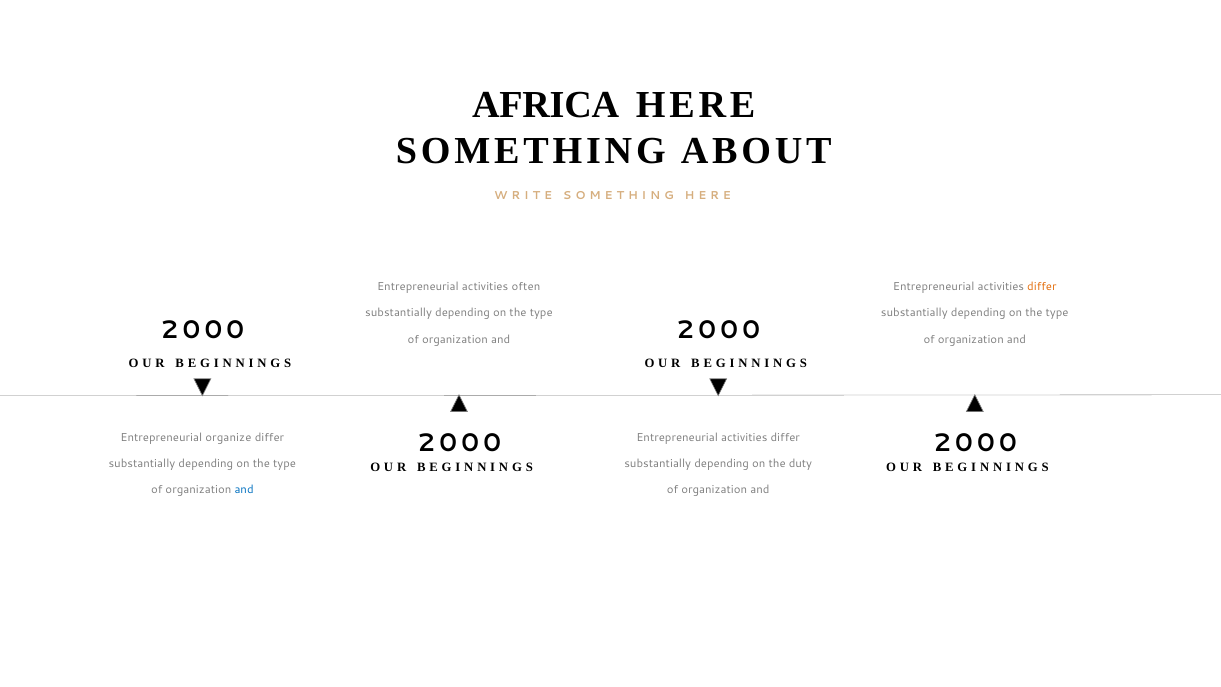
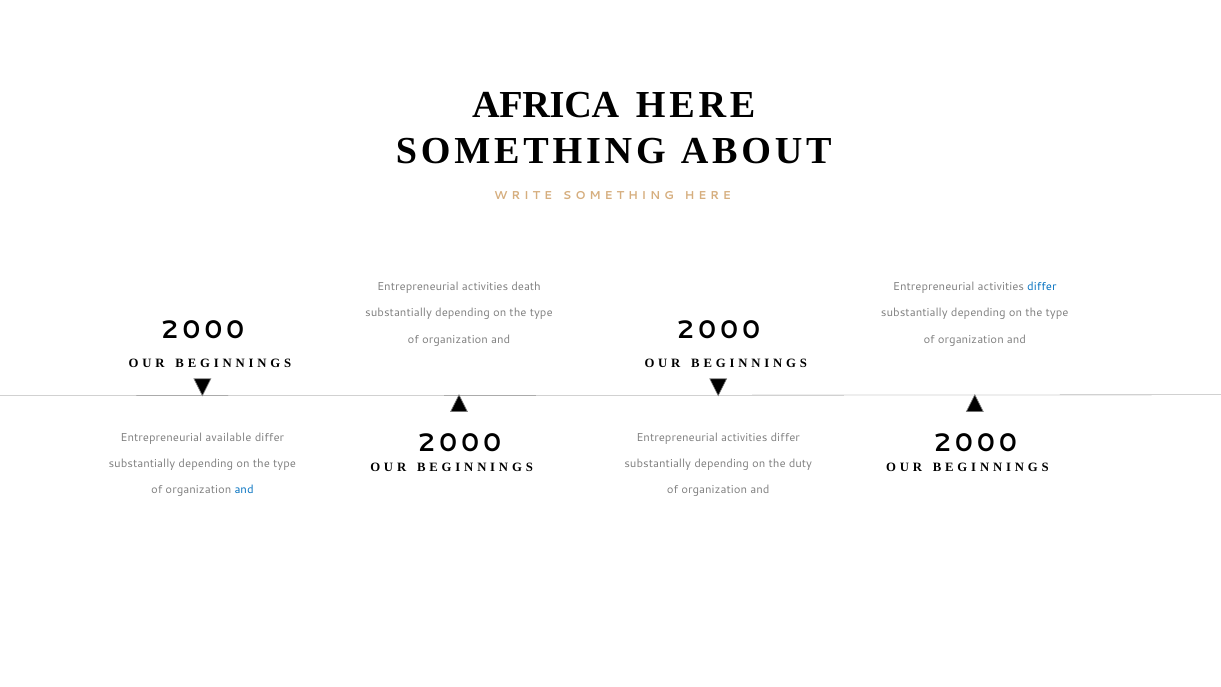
often: often -> death
differ at (1042, 287) colour: orange -> blue
organize: organize -> available
